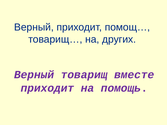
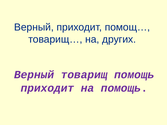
товарищ вместе: вместе -> помощь
